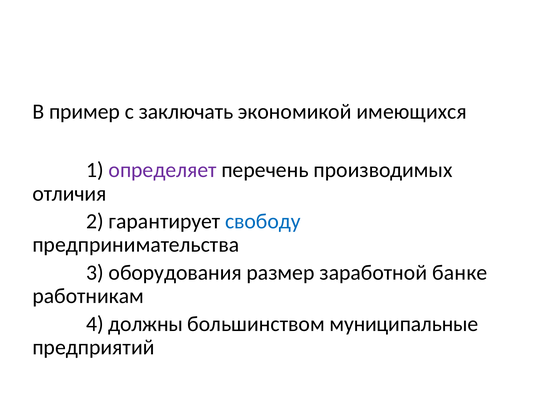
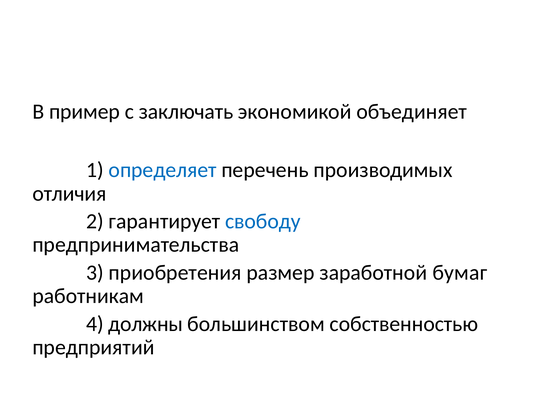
имеющихся: имеющихся -> объединяет
определяет colour: purple -> blue
оборудования: оборудования -> приобретения
банке: банке -> бумаг
муниципальные: муниципальные -> собственностью
